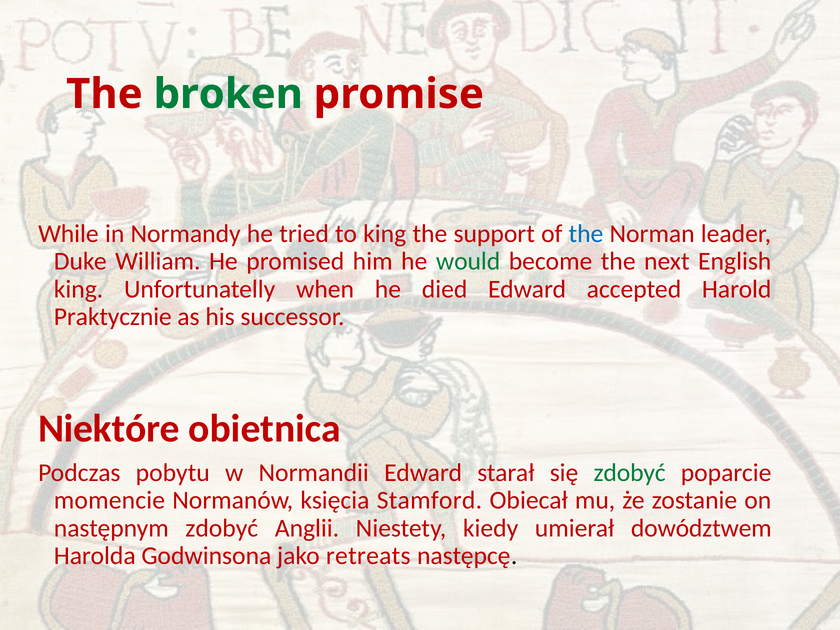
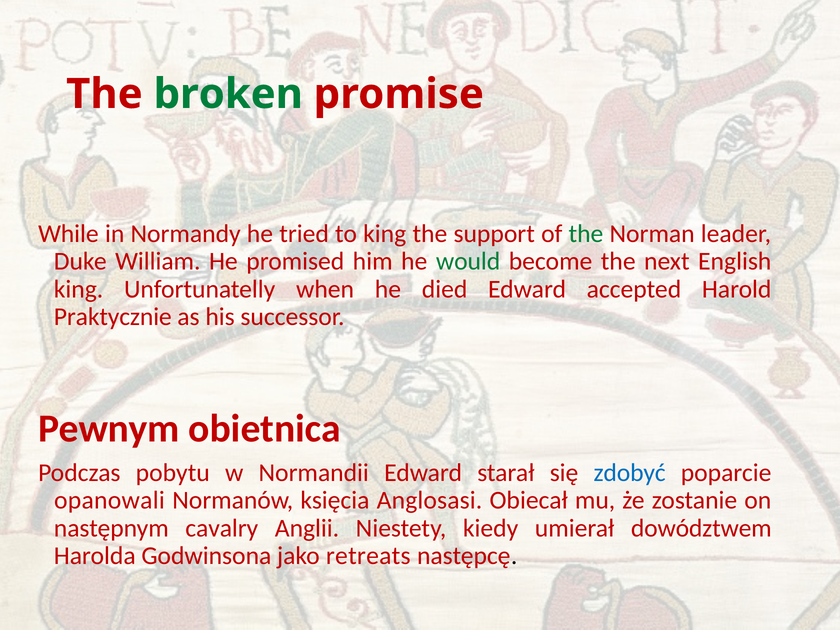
the at (586, 234) colour: blue -> green
Niektóre: Niektóre -> Pewnym
zdobyć at (630, 473) colour: green -> blue
momencie: momencie -> opanowali
Stamford: Stamford -> Anglosasi
następnym zdobyć: zdobyć -> cavalry
